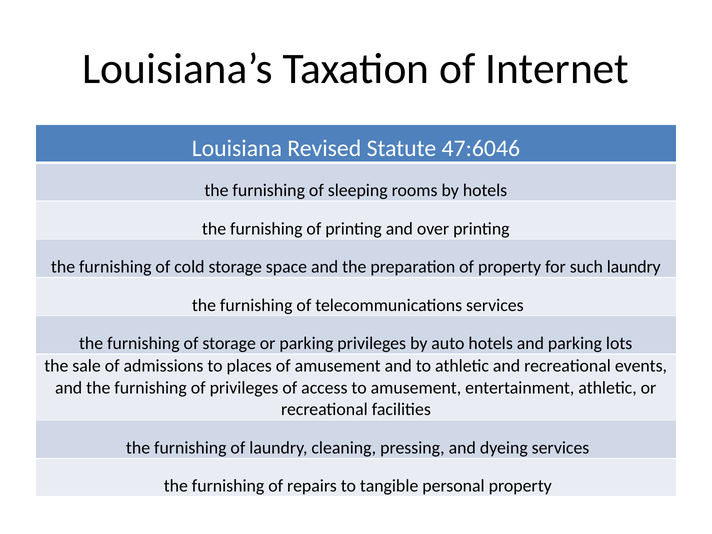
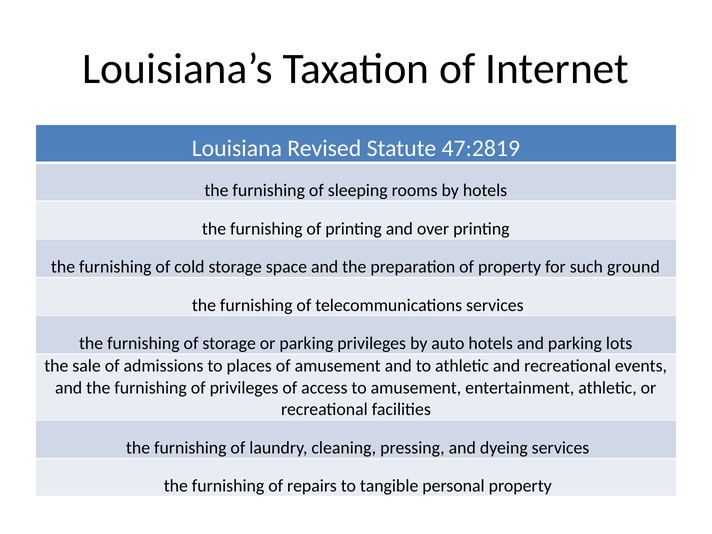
47:6046: 47:6046 -> 47:2819
such laundry: laundry -> ground
